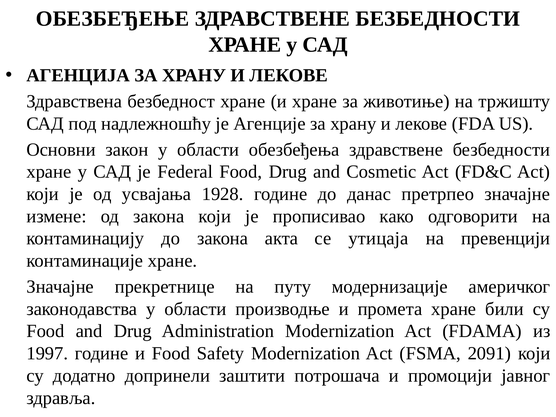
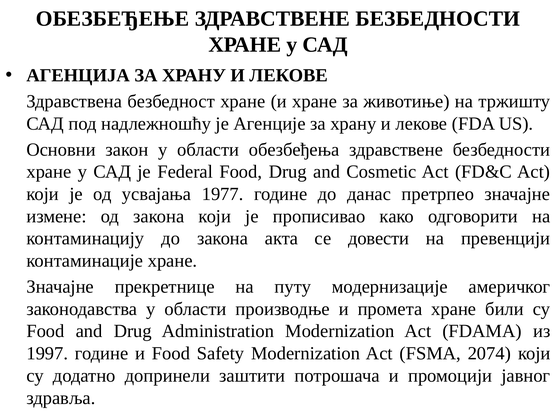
1928: 1928 -> 1977
утицаја: утицаја -> довести
2091: 2091 -> 2074
